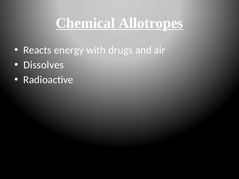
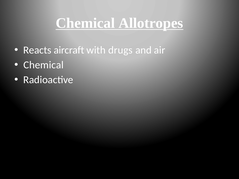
energy: energy -> aircraft
Dissolves at (44, 65): Dissolves -> Chemical
